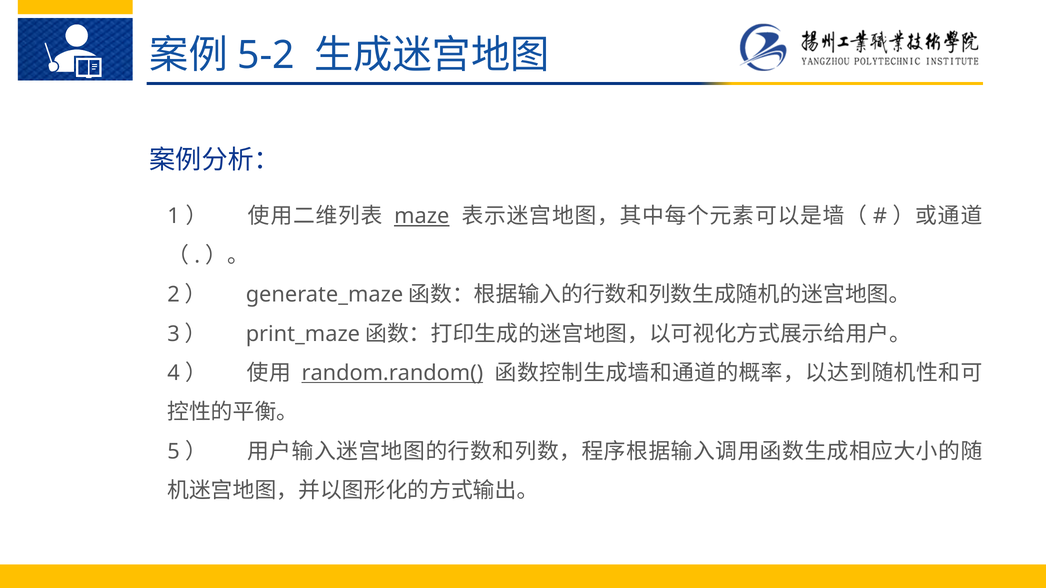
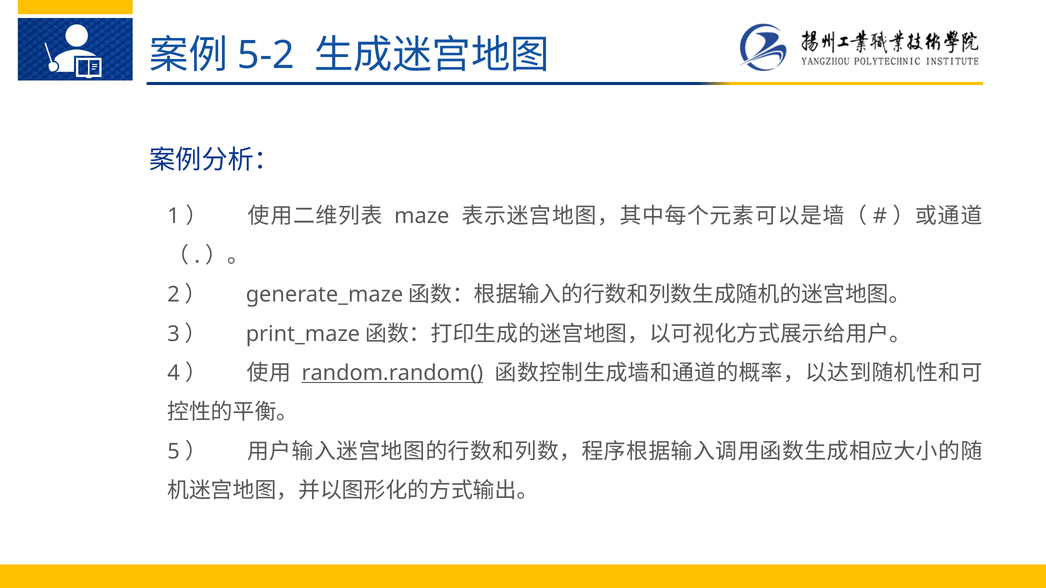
maze underline: present -> none
